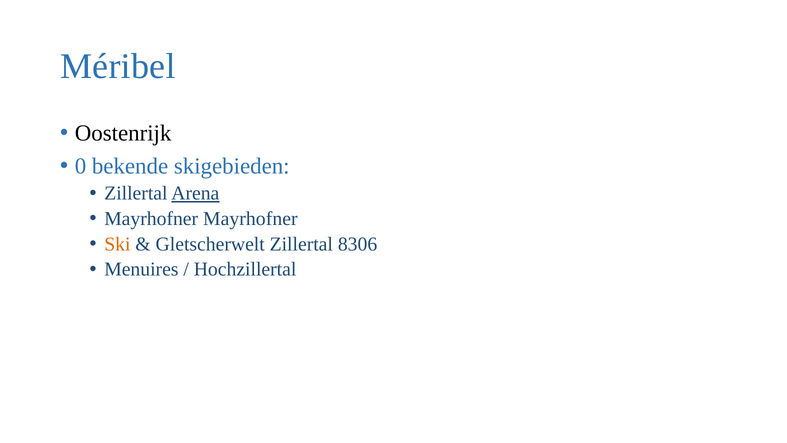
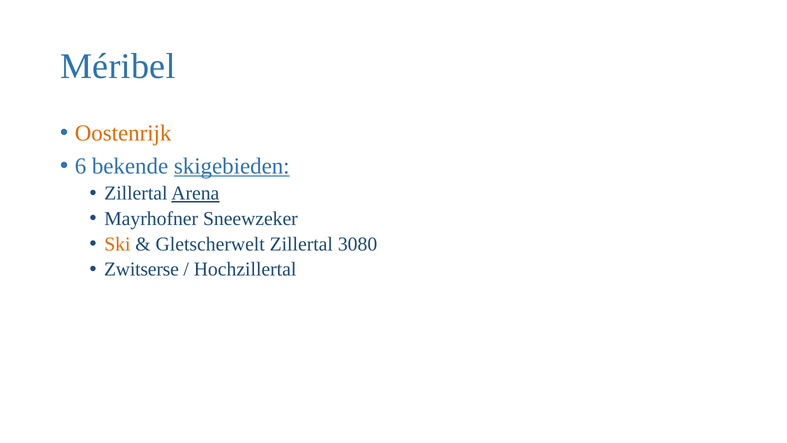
Oostenrijk colour: black -> orange
0: 0 -> 6
skigebieden underline: none -> present
Mayrhofner Mayrhofner: Mayrhofner -> Sneewzeker
8306: 8306 -> 3080
Menuires: Menuires -> Zwitserse
